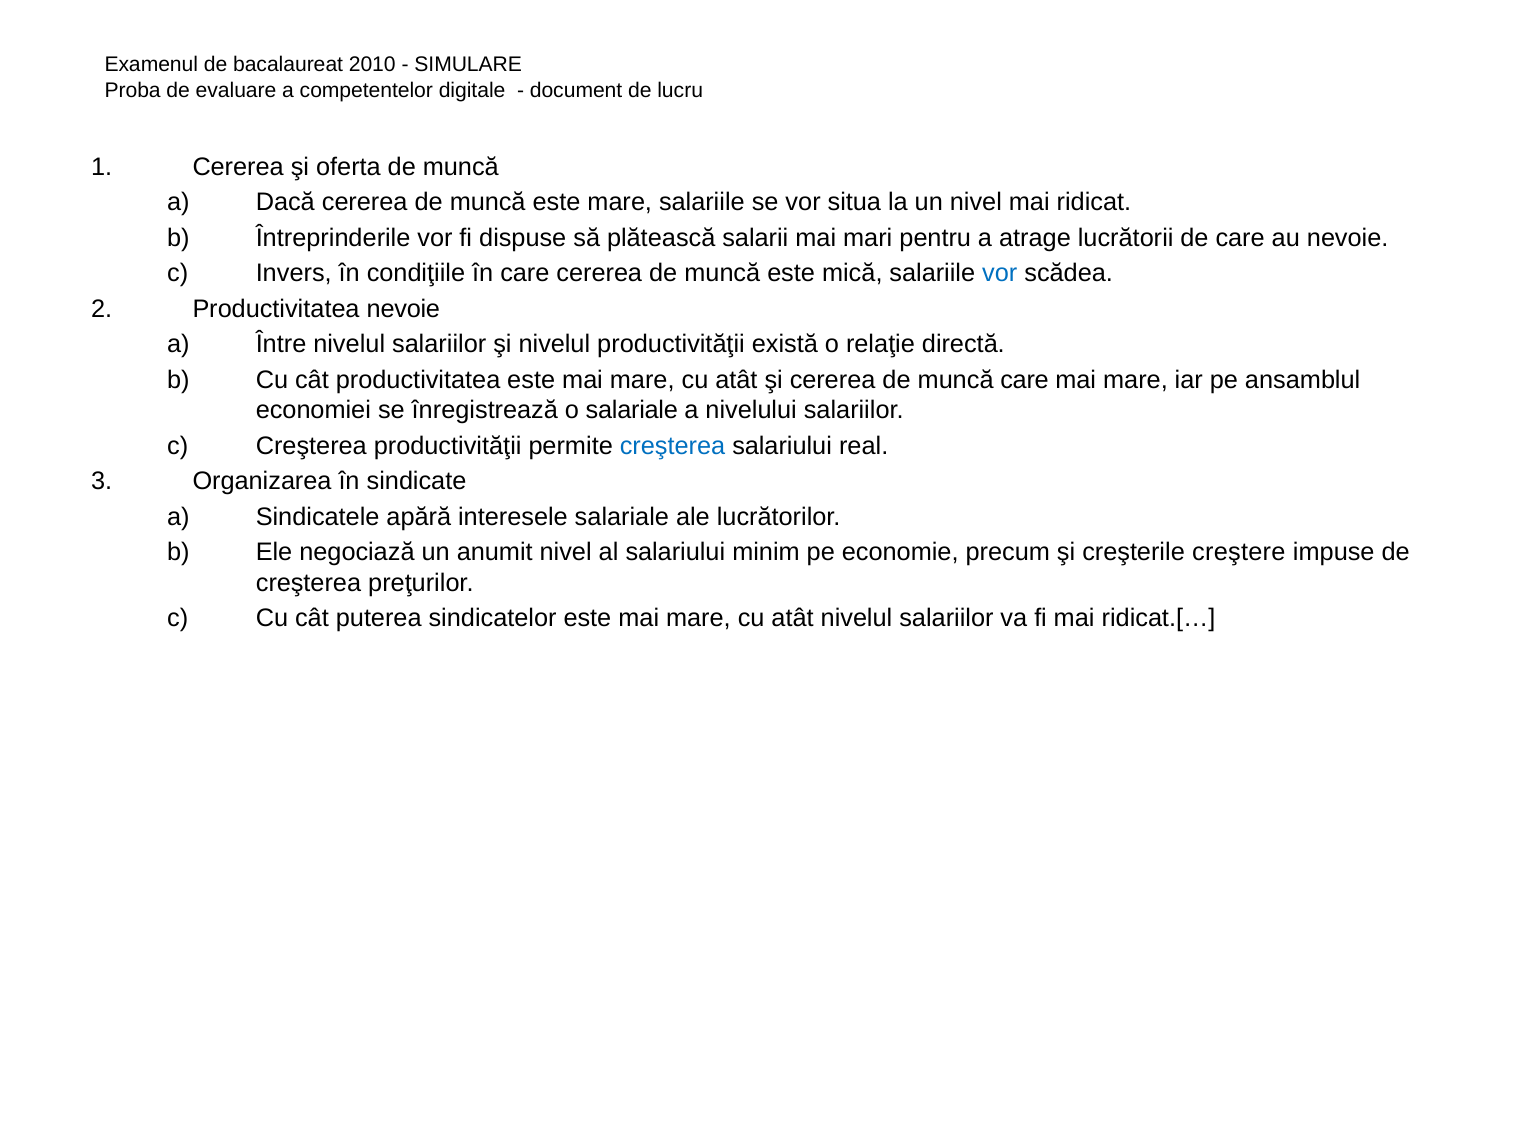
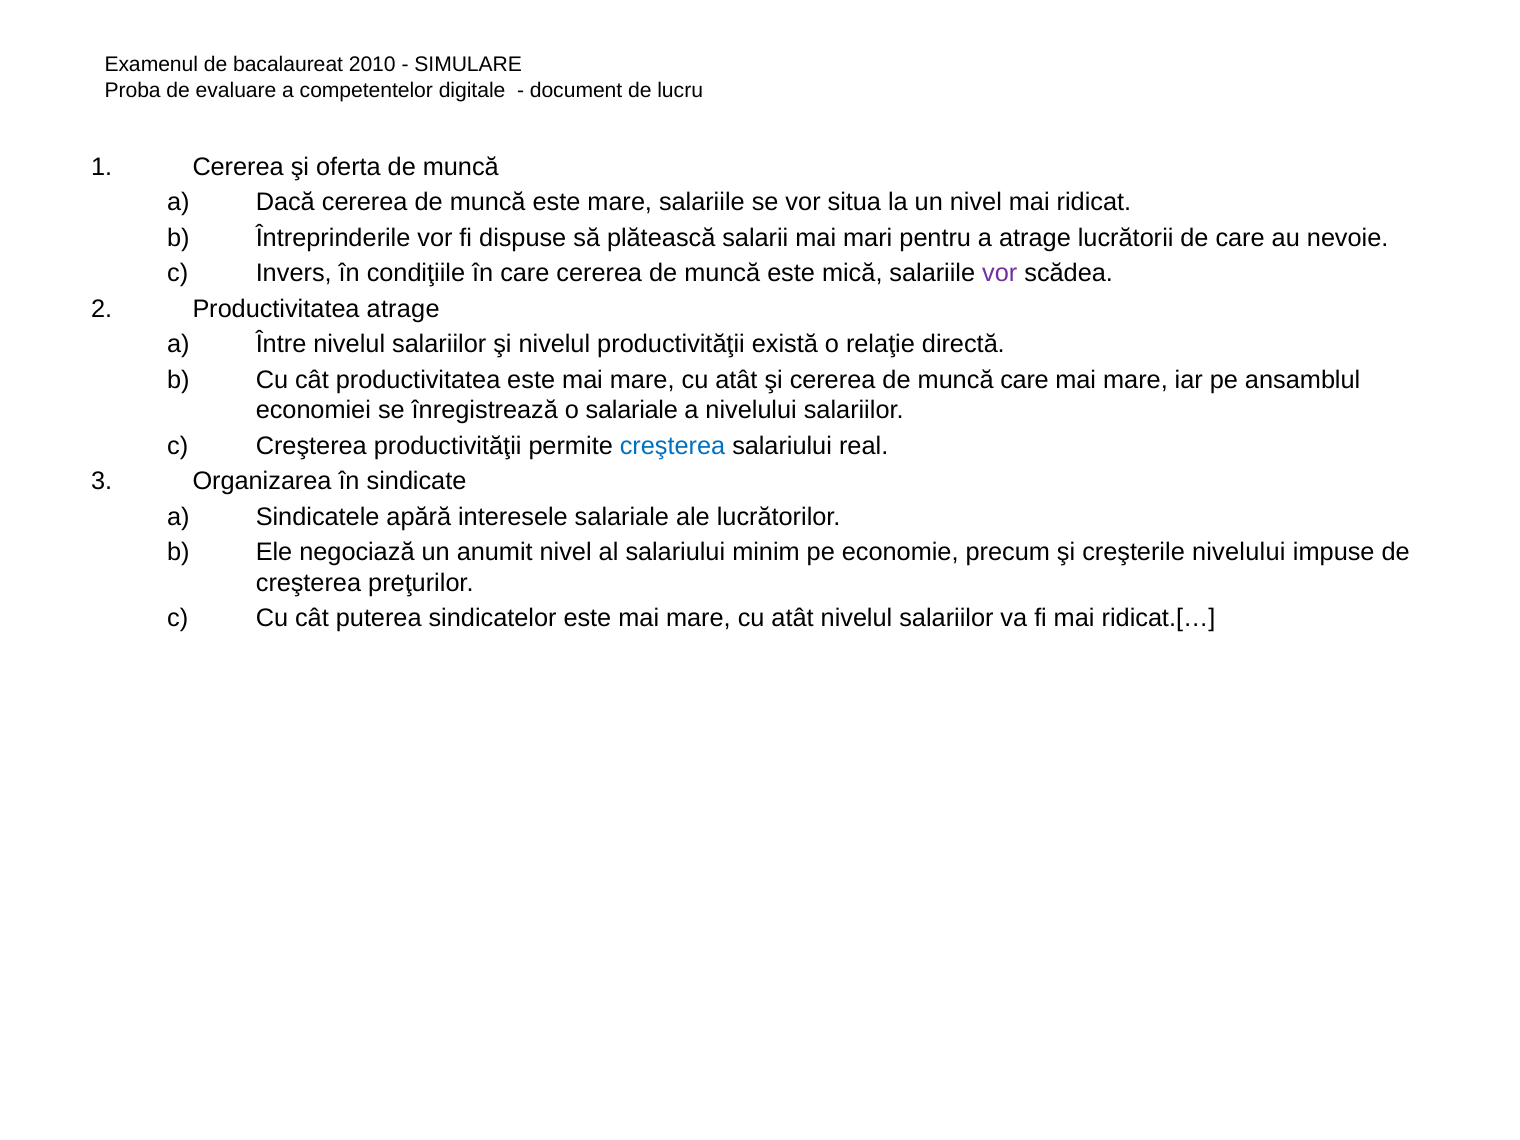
vor at (1000, 274) colour: blue -> purple
Productivitatea nevoie: nevoie -> atrage
creşterile creştere: creştere -> nivelului
